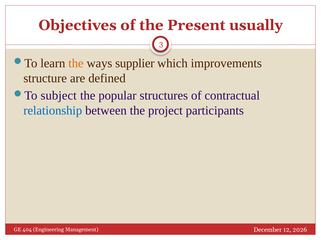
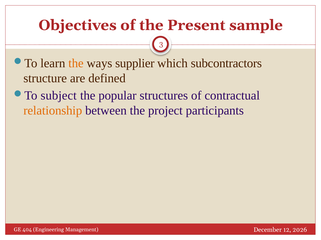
usually: usually -> sample
improvements: improvements -> subcontractors
relationship colour: blue -> orange
